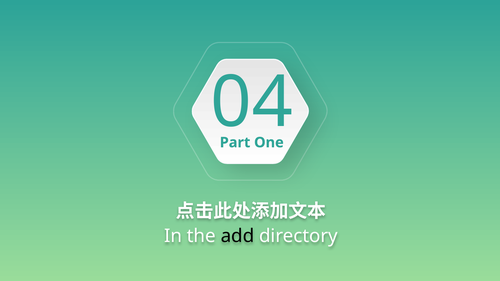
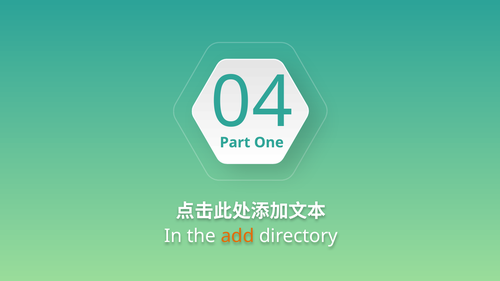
add colour: black -> orange
